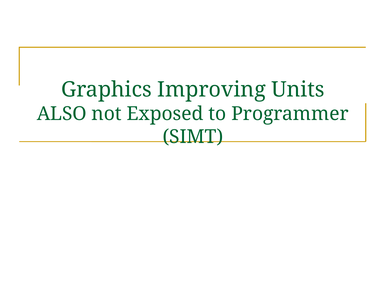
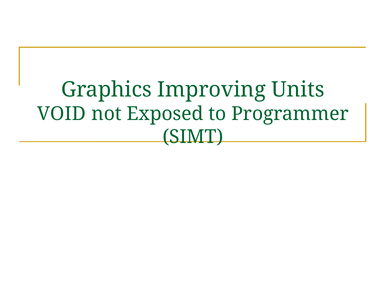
ALSO: ALSO -> VOID
